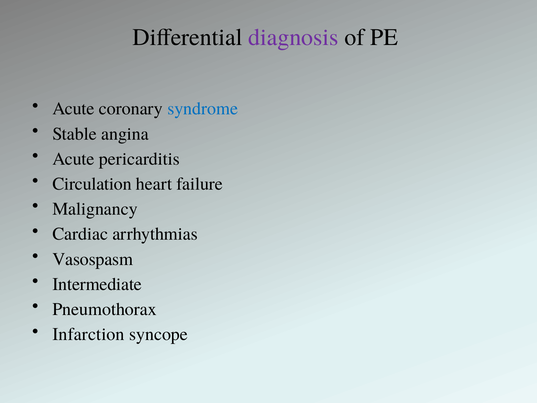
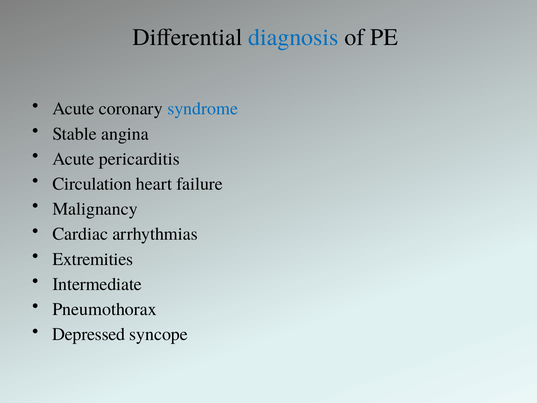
diagnosis colour: purple -> blue
Vasospasm: Vasospasm -> Extremities
Infarction: Infarction -> Depressed
